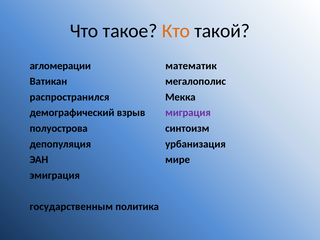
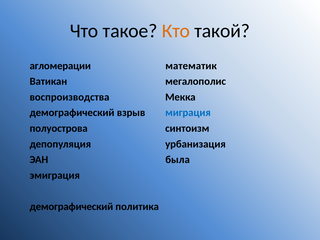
распространился: распространился -> воспроизводства
миграция colour: purple -> blue
мире: мире -> была
государственным at (71, 207): государственным -> демографический
